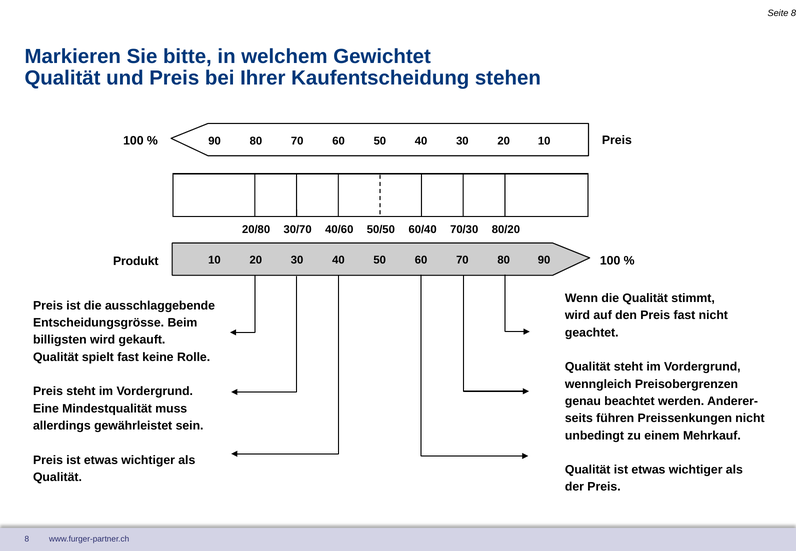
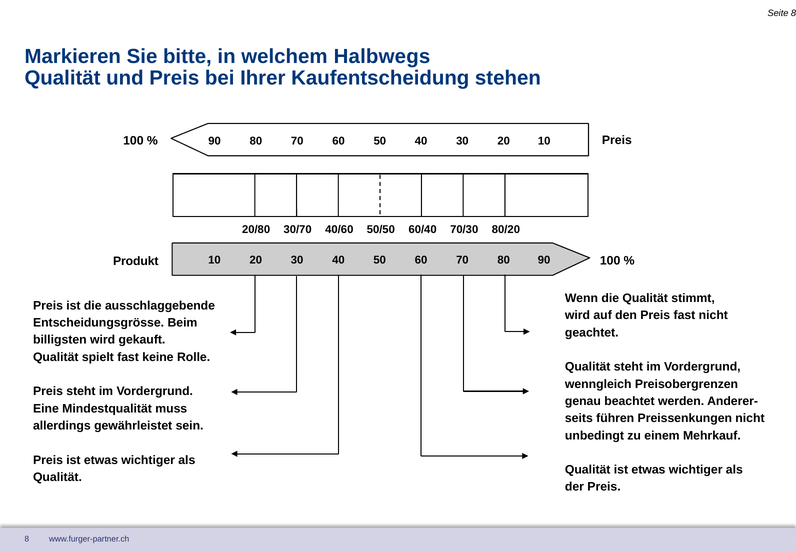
Gewichtet: Gewichtet -> Halbwegs
